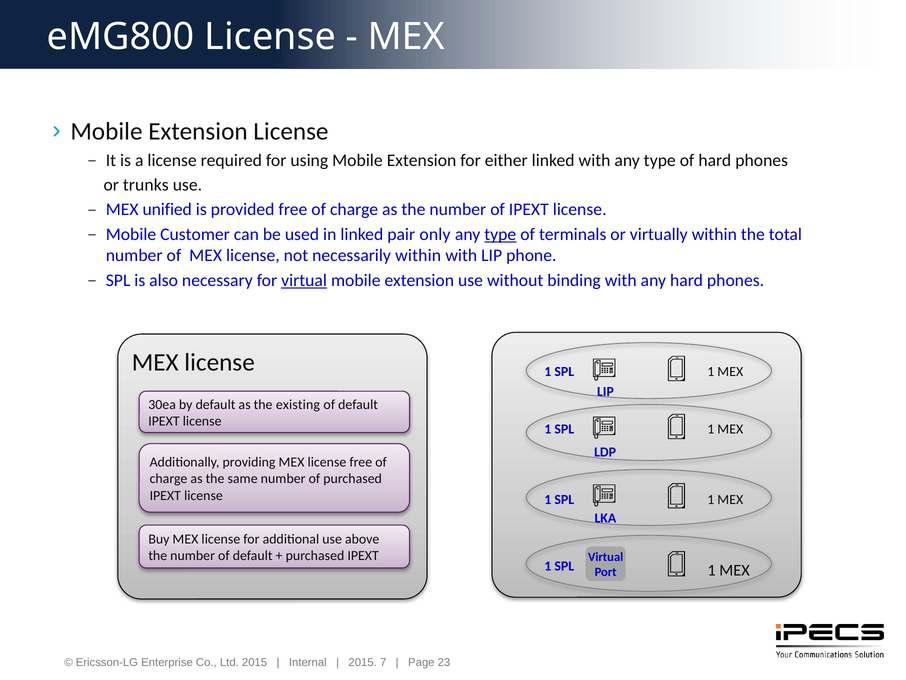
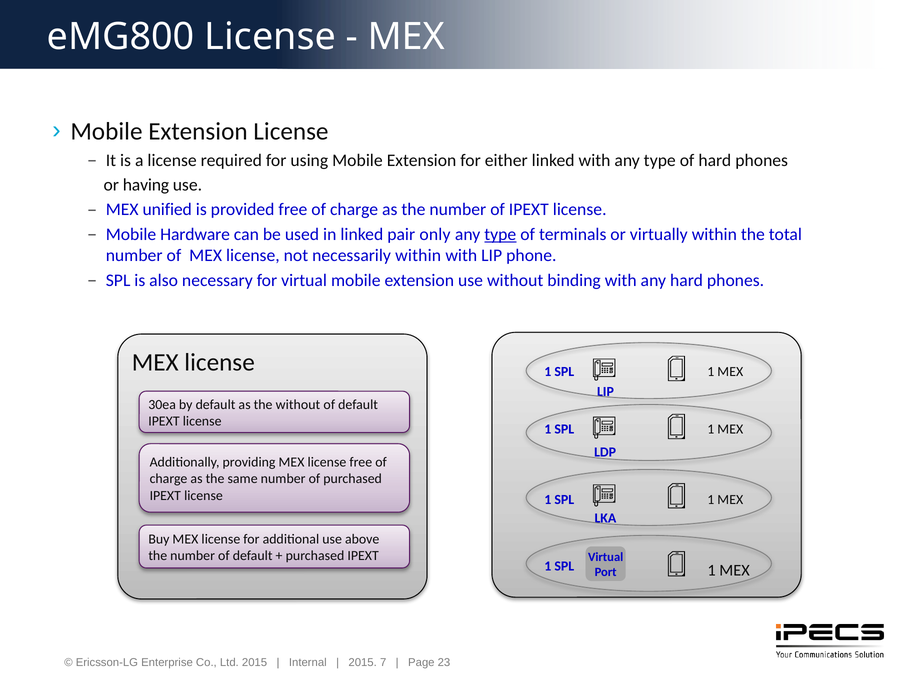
trunks: trunks -> having
Customer: Customer -> Hardware
virtual at (304, 280) underline: present -> none
the existing: existing -> without
